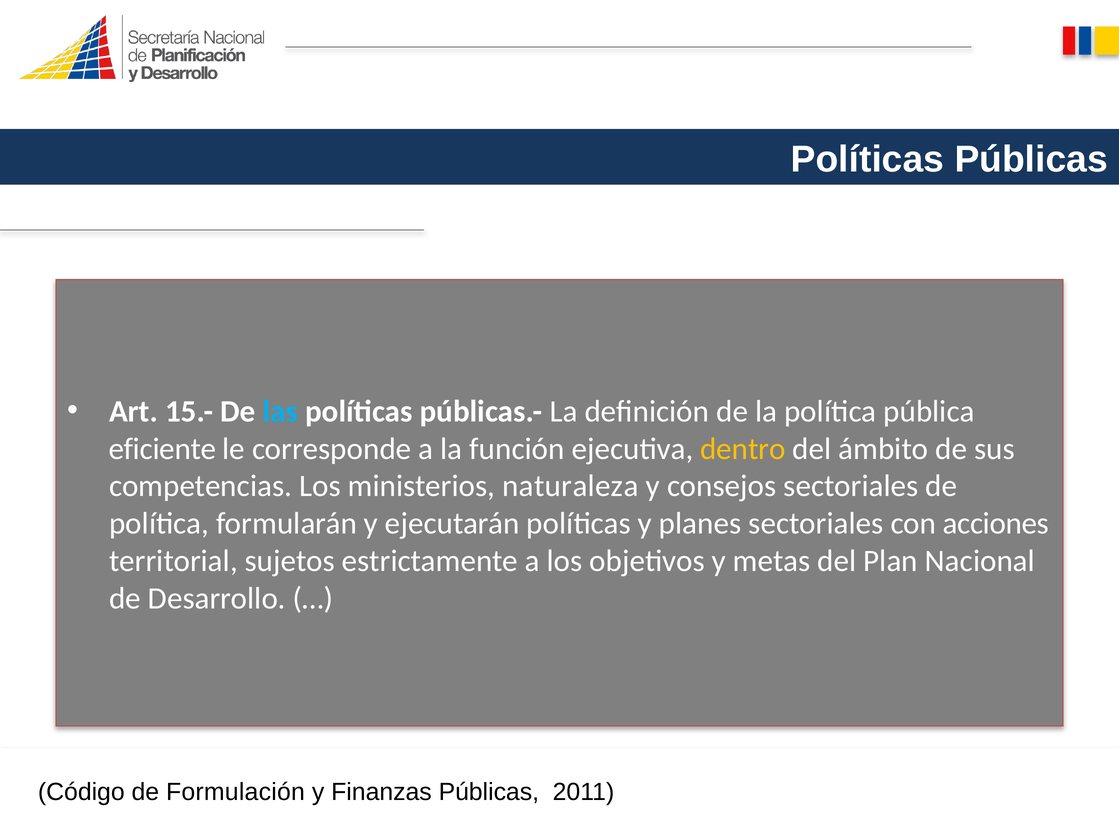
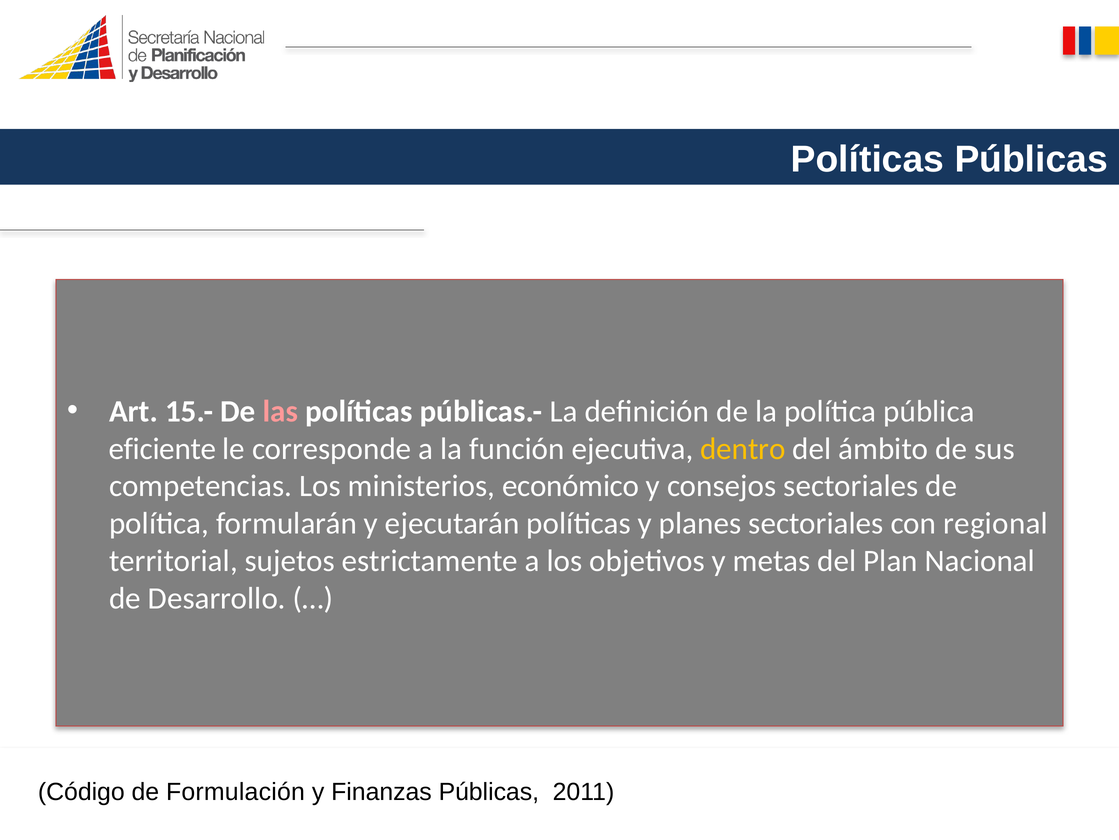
las colour: light blue -> pink
naturaleza: naturaleza -> económico
acciones: acciones -> regional
